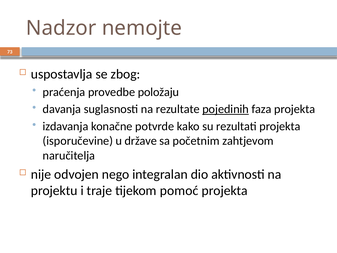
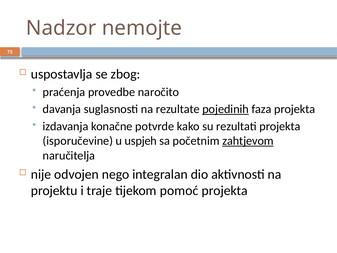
položaju: položaju -> naročito
države: države -> uspjeh
zahtjevom underline: none -> present
